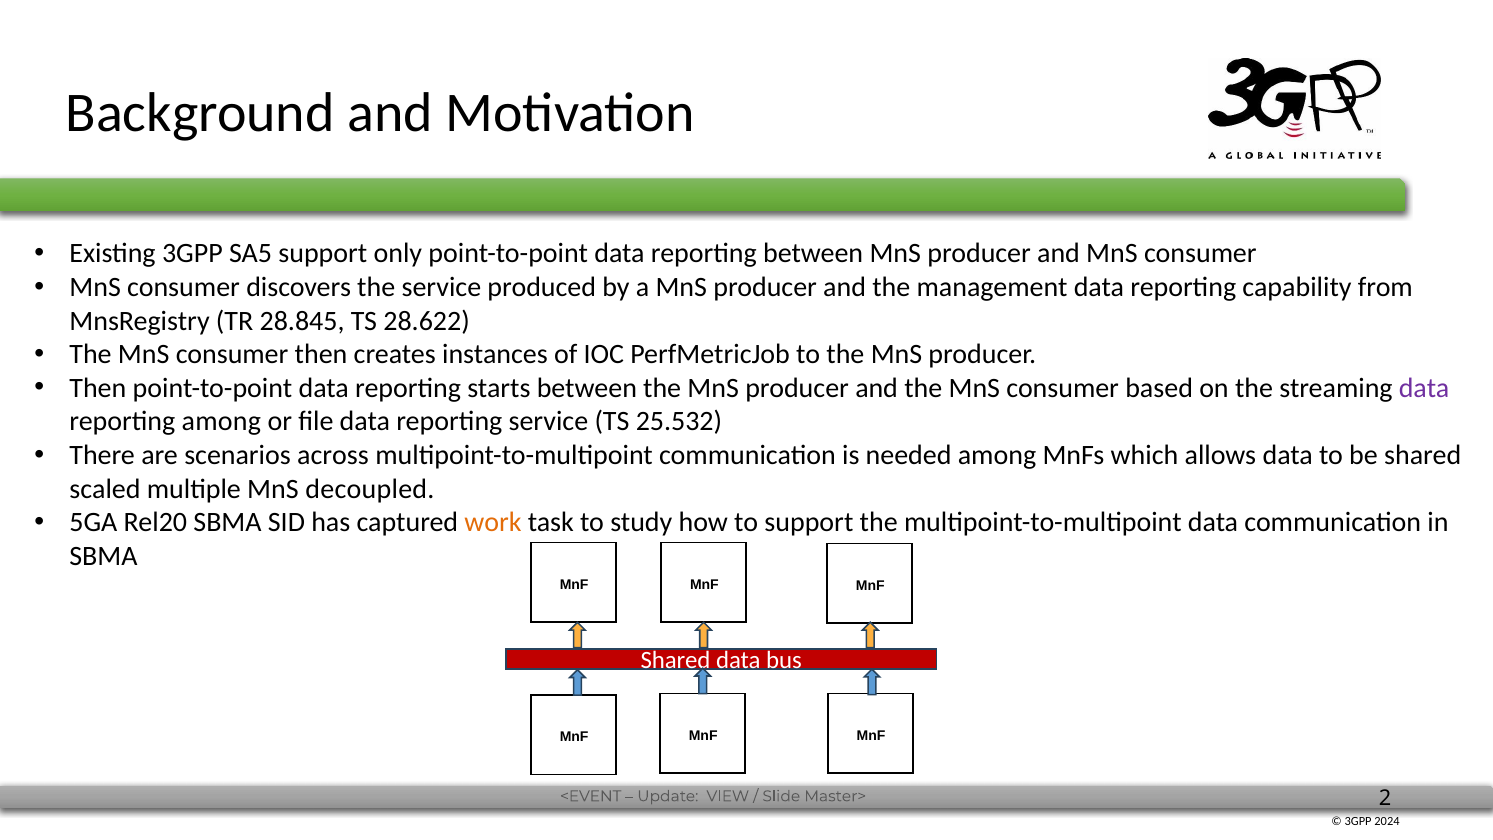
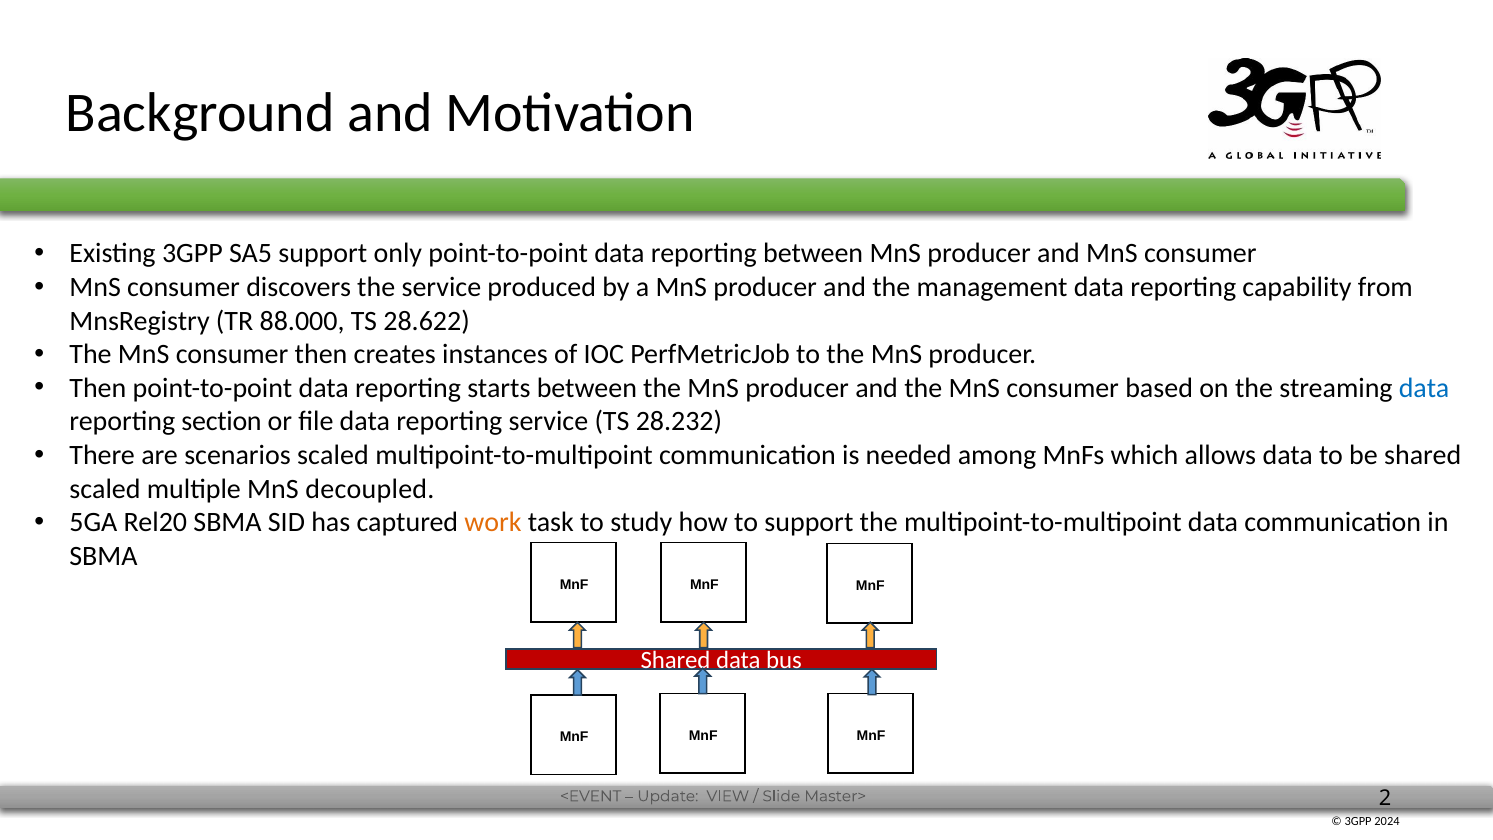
28.845: 28.845 -> 88.000
data at (1424, 388) colour: purple -> blue
reporting among: among -> section
25.532: 25.532 -> 28.232
scenarios across: across -> scaled
